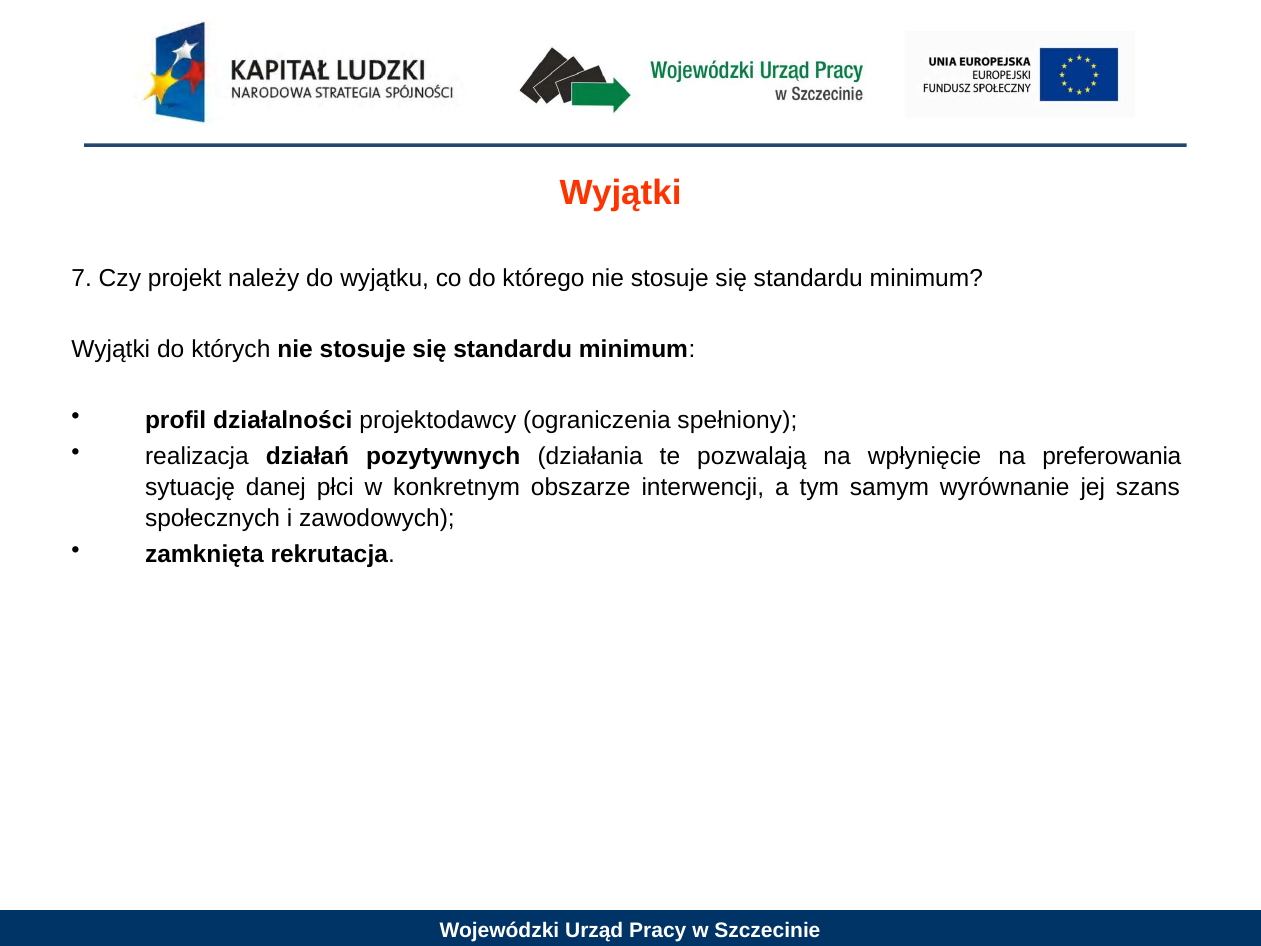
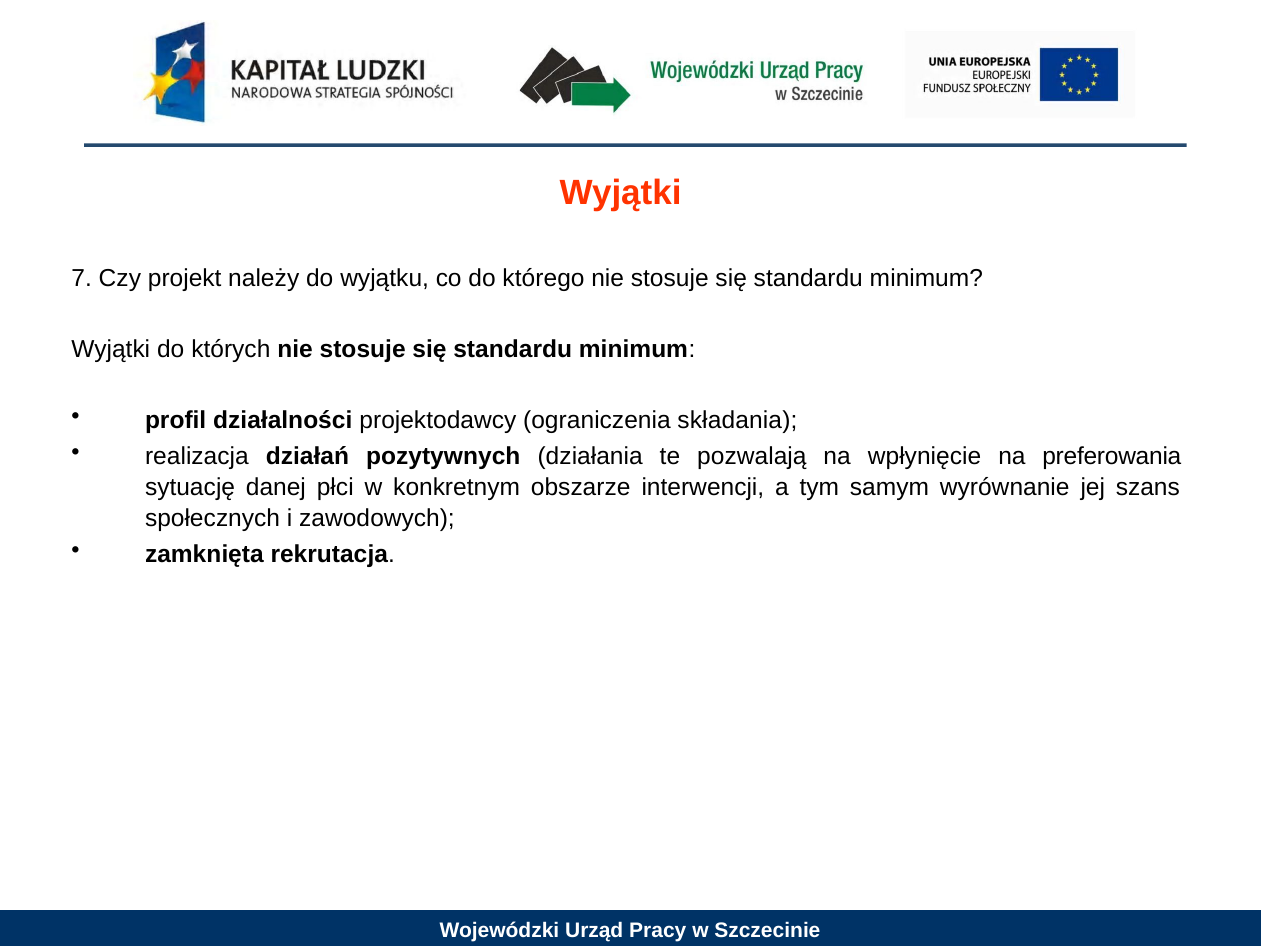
spełniony: spełniony -> składania
